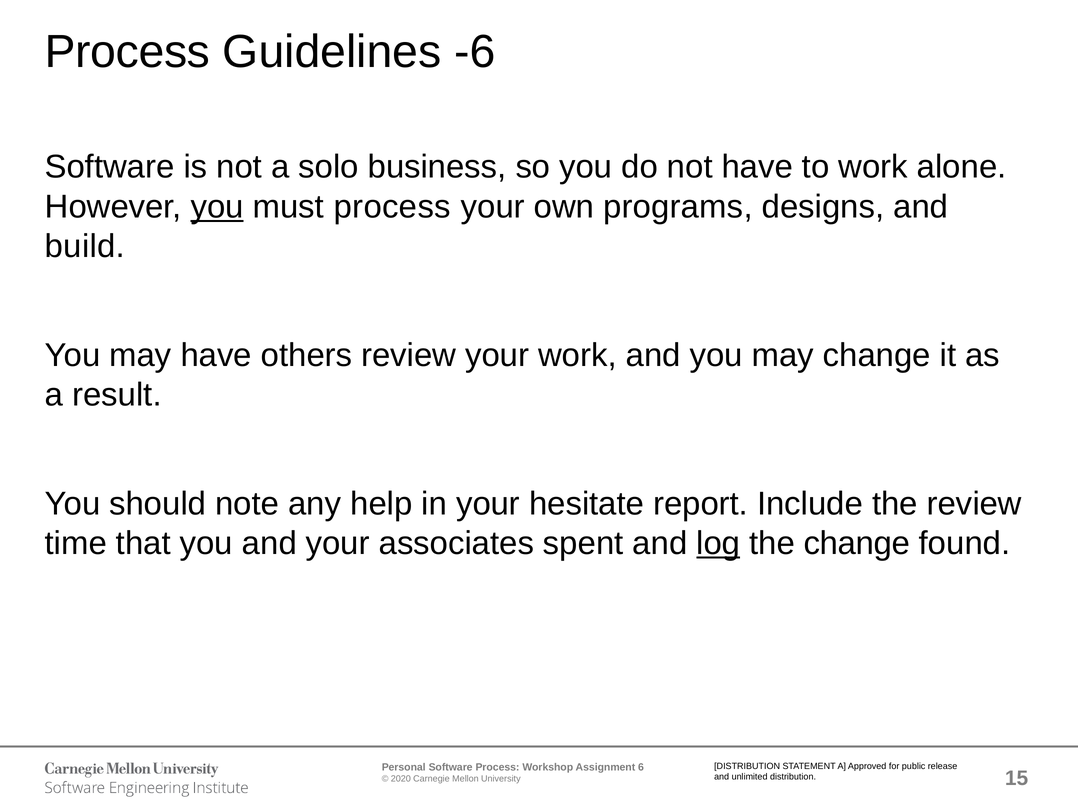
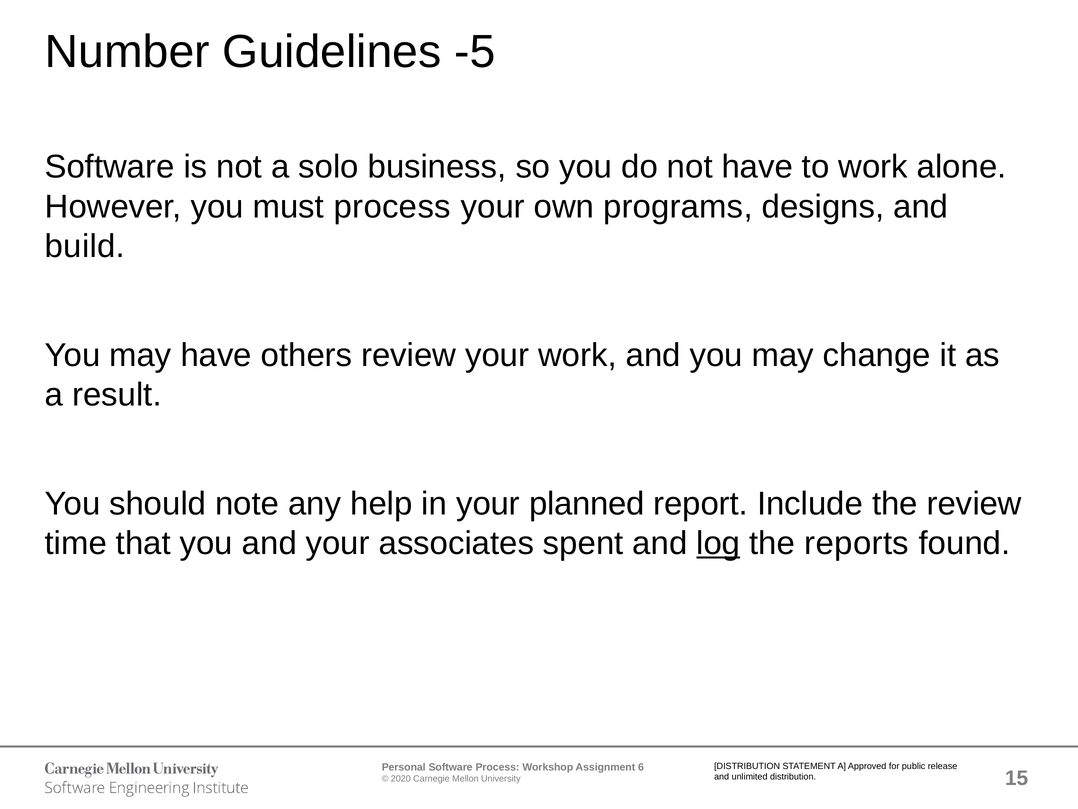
Process at (127, 52): Process -> Number
-6: -6 -> -5
you at (217, 207) underline: present -> none
hesitate: hesitate -> planned
the change: change -> reports
